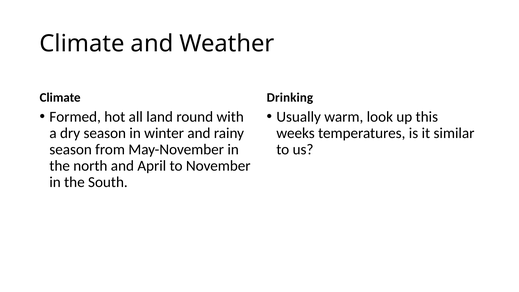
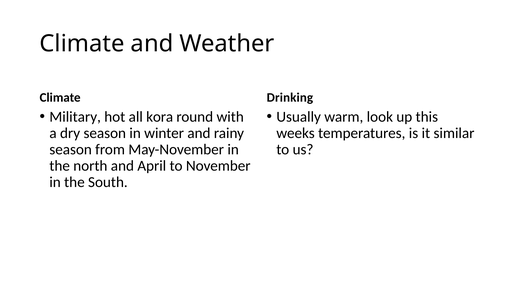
Formed: Formed -> Military
land: land -> kora
